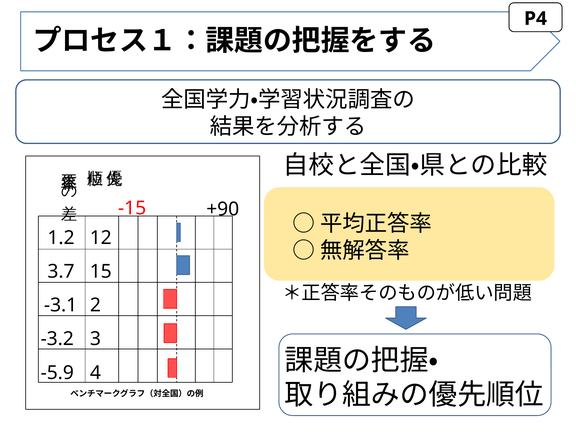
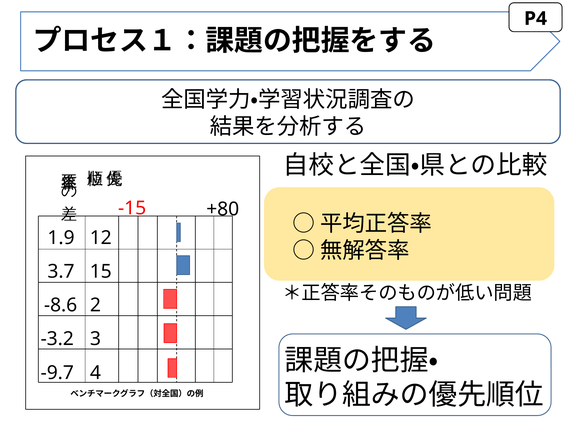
+90: +90 -> +80
1.2: 1.2 -> 1.9
-3.1: -3.1 -> -8.6
-5.9: -5.9 -> -9.7
